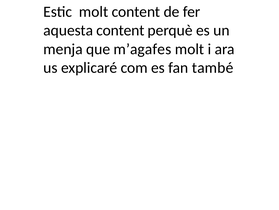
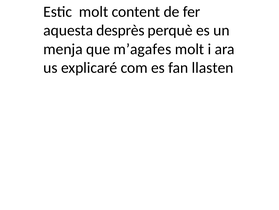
aquesta content: content -> desprès
també: també -> llasten
